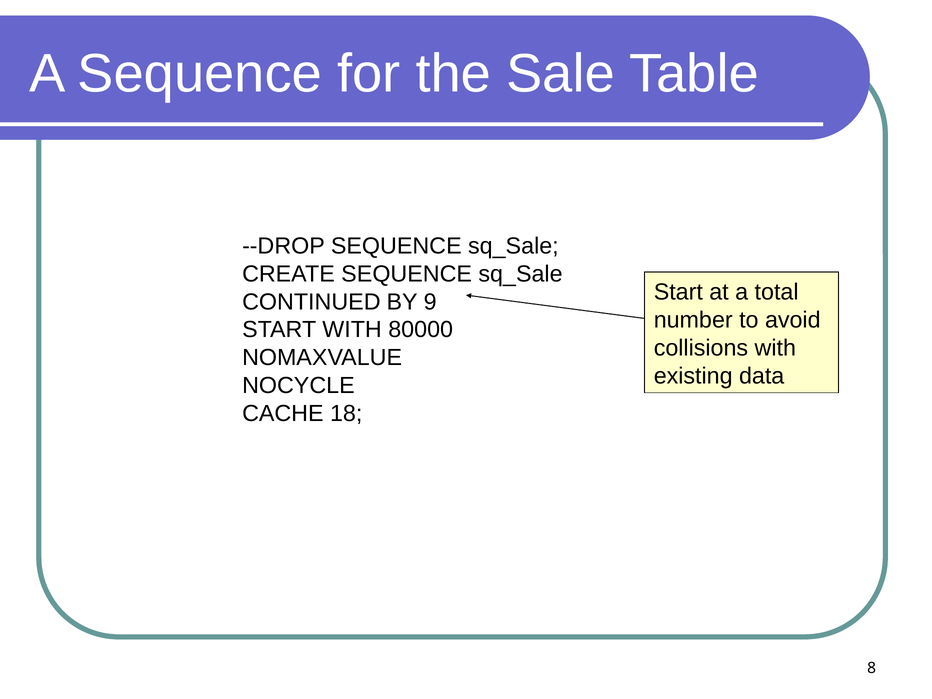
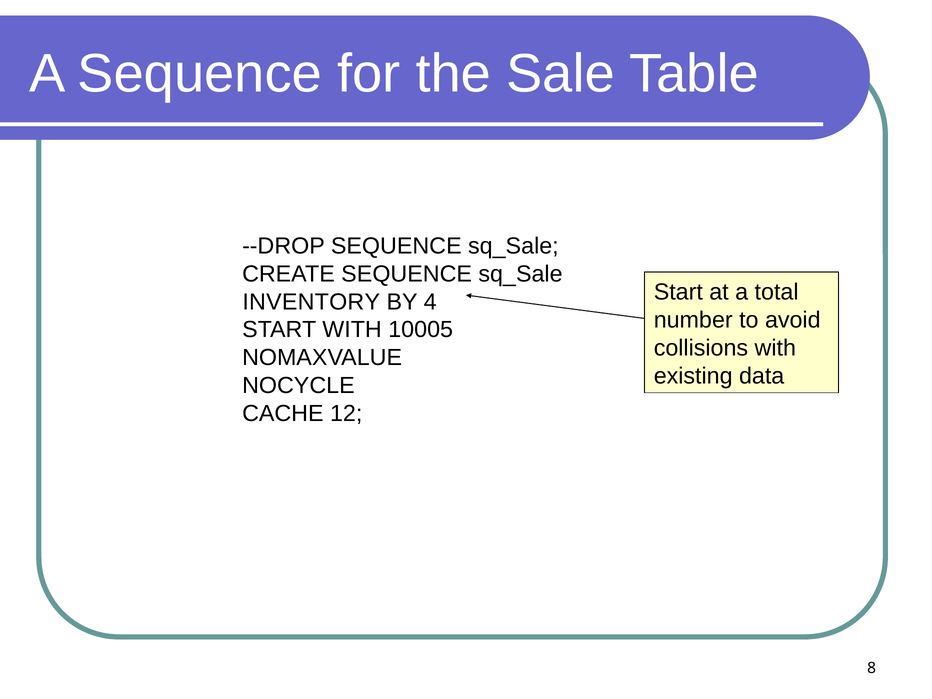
CONTINUED: CONTINUED -> INVENTORY
9: 9 -> 4
80000: 80000 -> 10005
18: 18 -> 12
